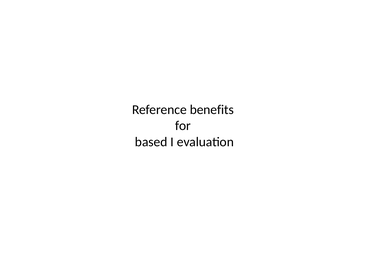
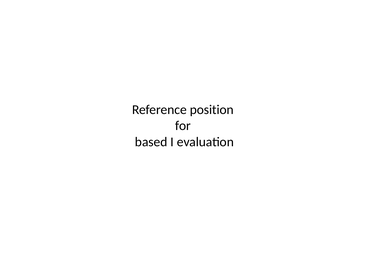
benefits: benefits -> position
